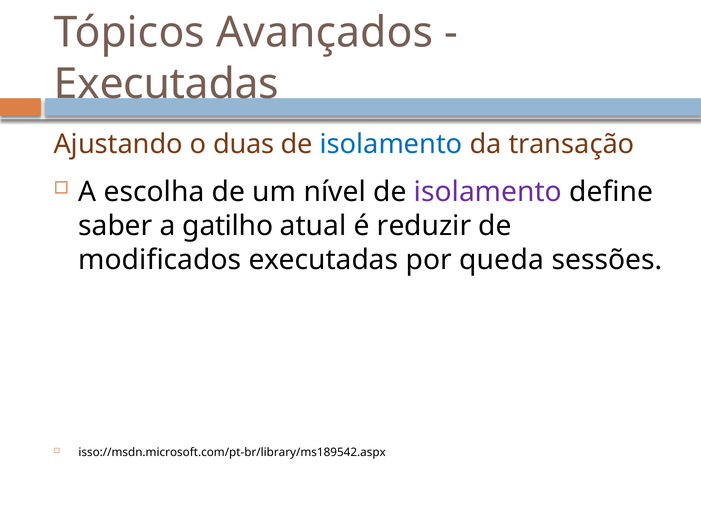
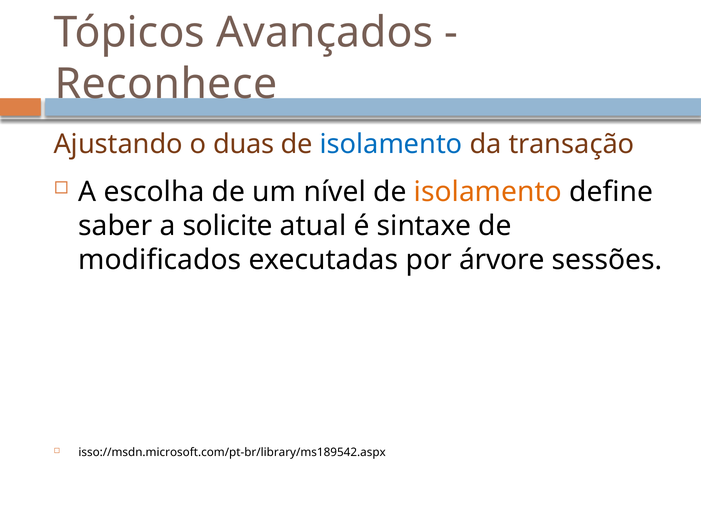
Executadas at (166, 84): Executadas -> Reconhece
isolamento at (488, 192) colour: purple -> orange
gatilho: gatilho -> solicite
reduzir: reduzir -> sintaxe
queda: queda -> árvore
